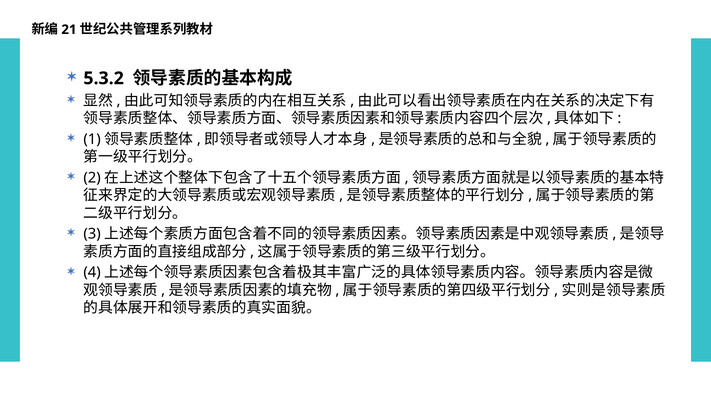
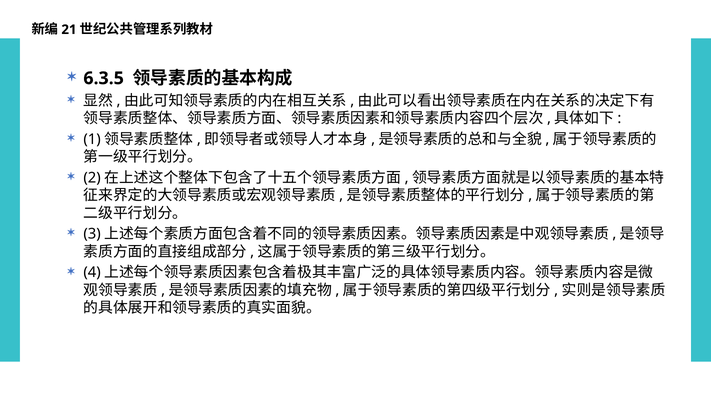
5.3.2: 5.3.2 -> 6.3.5
